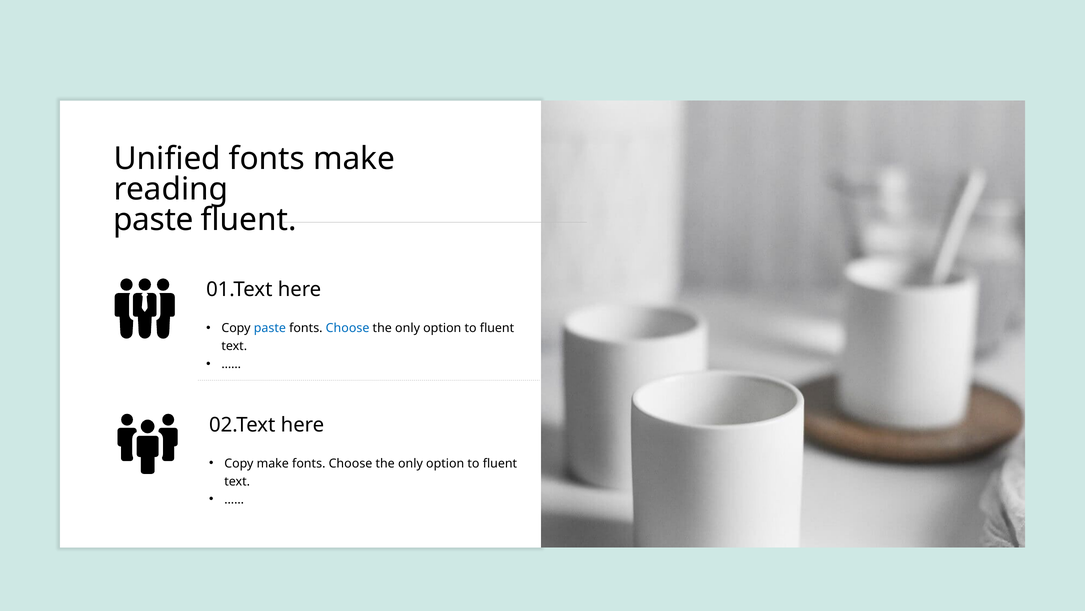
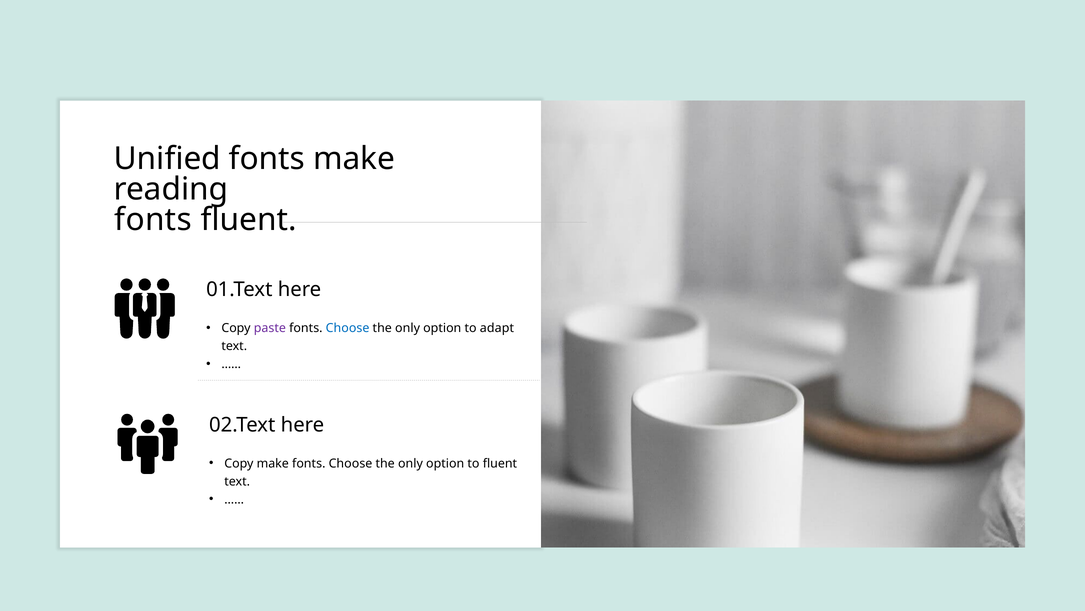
paste at (153, 219): paste -> fonts
paste at (270, 328) colour: blue -> purple
fluent at (497, 328): fluent -> adapt
